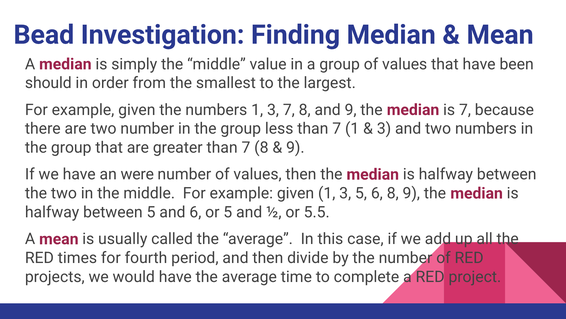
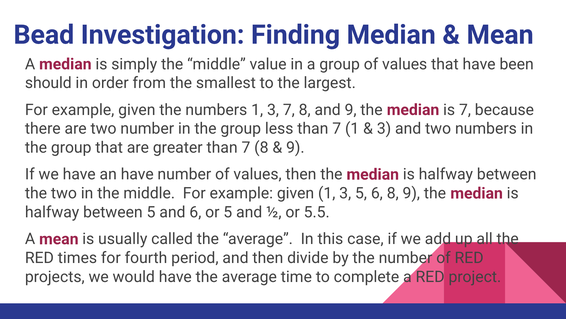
an were: were -> have
